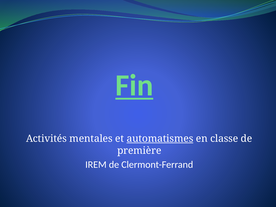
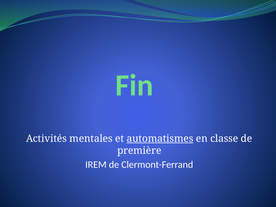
Fin underline: present -> none
